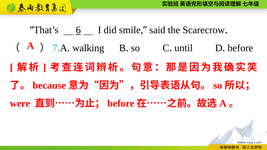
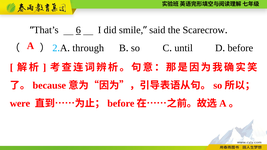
7: 7 -> 2
walking: walking -> through
